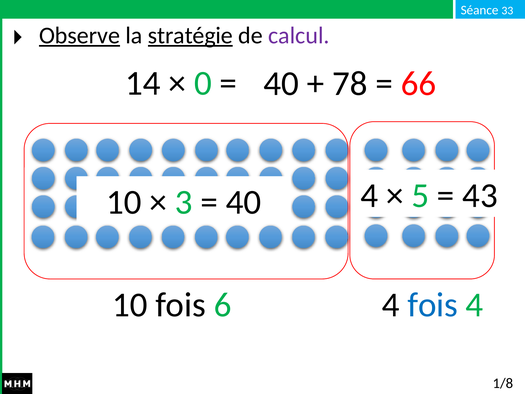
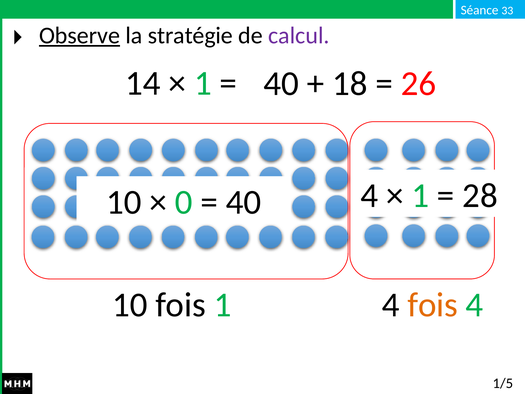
stratégie underline: present -> none
0 at (203, 83): 0 -> 1
78: 78 -> 18
66: 66 -> 26
3: 3 -> 0
5 at (420, 196): 5 -> 1
43: 43 -> 28
fois 6: 6 -> 1
fois at (433, 305) colour: blue -> orange
1/8: 1/8 -> 1/5
